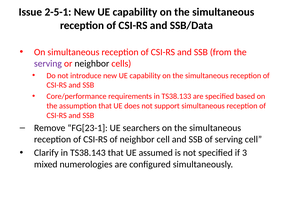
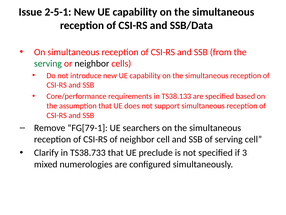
serving at (48, 63) colour: purple -> green
FG[23-1: FG[23-1 -> FG[79-1
TS38.143: TS38.143 -> TS38.733
assumed: assumed -> preclude
